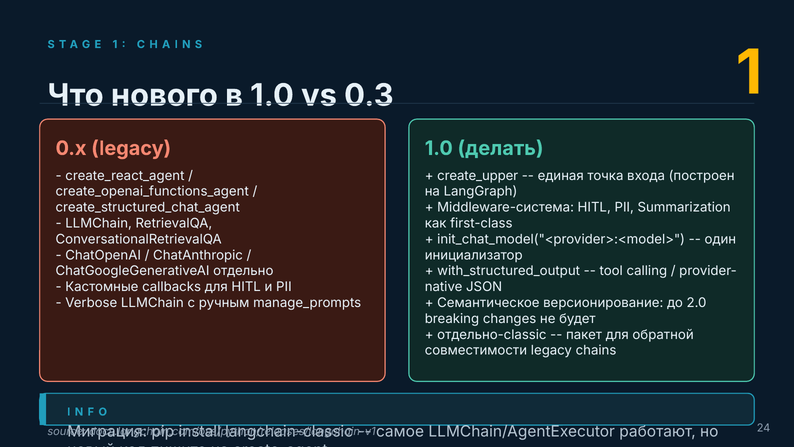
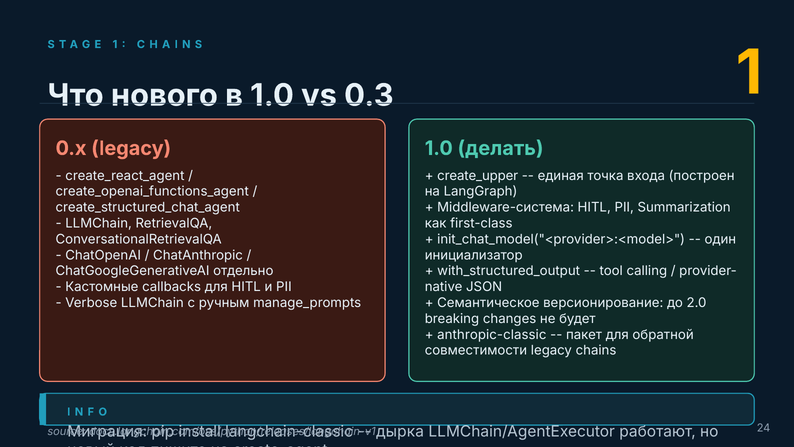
отдельно-classic: отдельно-classic -> anthropic-classic
самое: самое -> дырка
